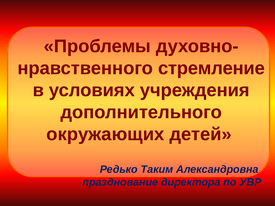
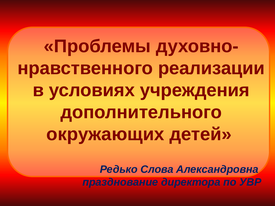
стремление: стремление -> реализации
Таким: Таким -> Слова
